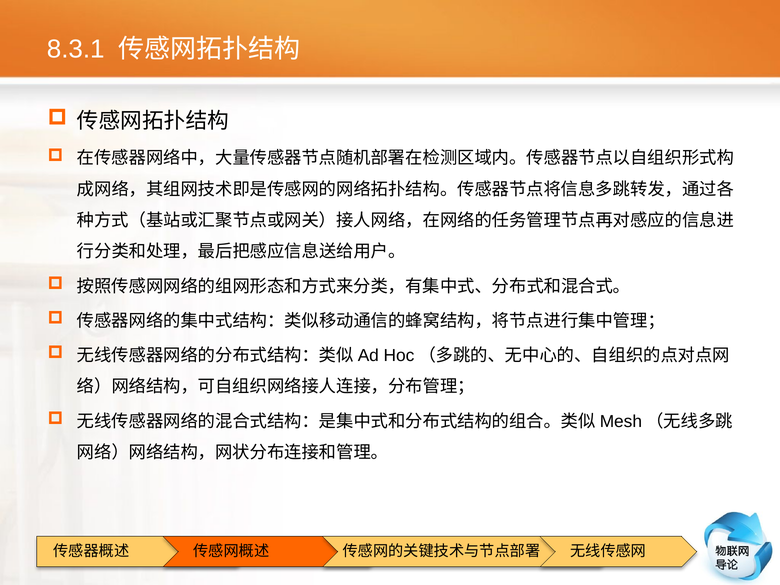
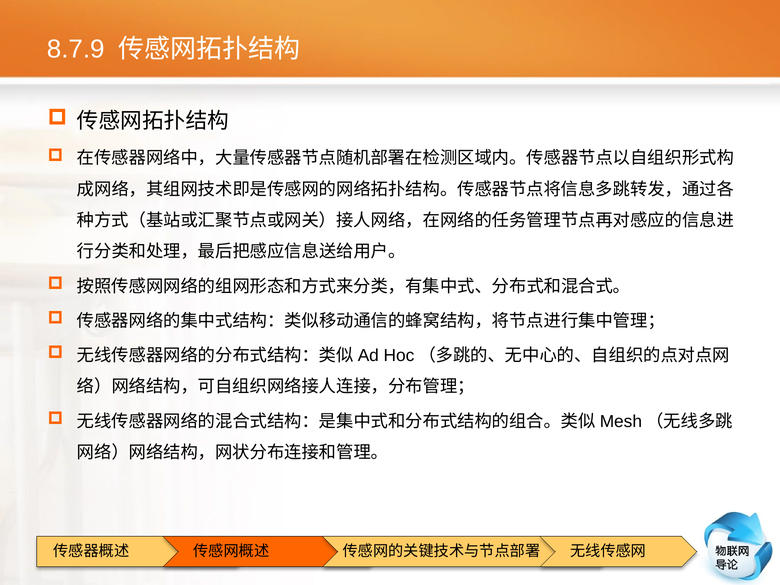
8.3.1: 8.3.1 -> 8.7.9
